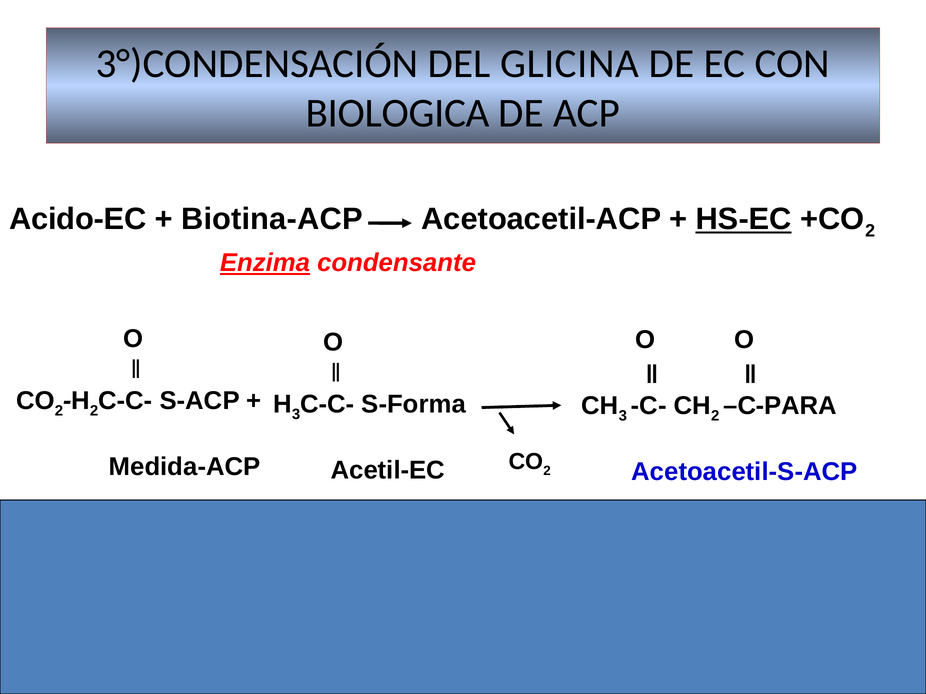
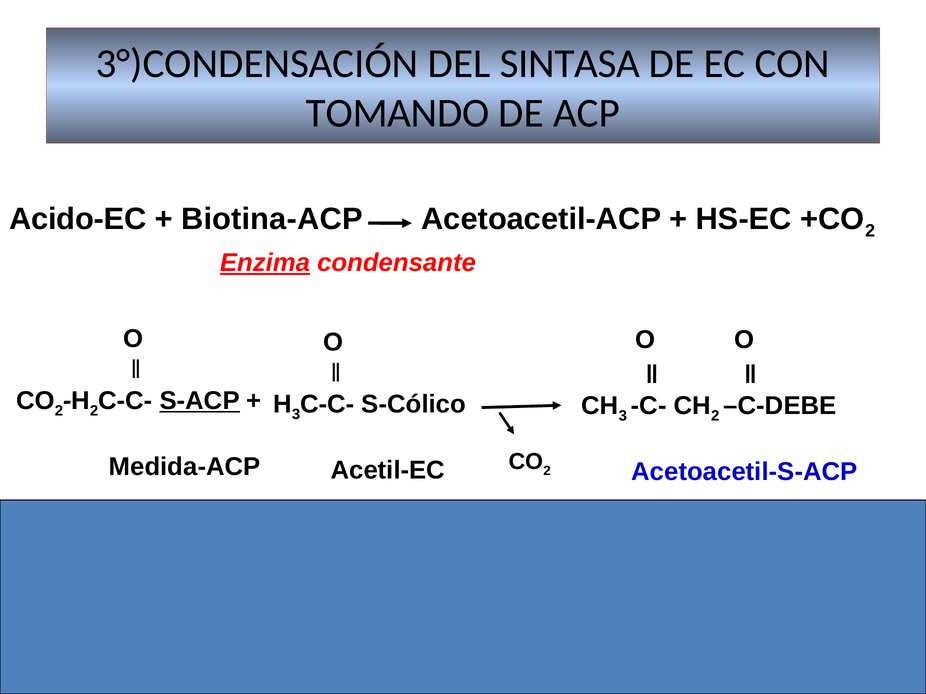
GLICINA: GLICINA -> SINTASA
BIOLOGICA: BIOLOGICA -> TOMANDO
HS-EC underline: present -> none
S-ACP underline: none -> present
S-Forma: S-Forma -> S-Cólico
C-PARA: C-PARA -> C-DEBE
